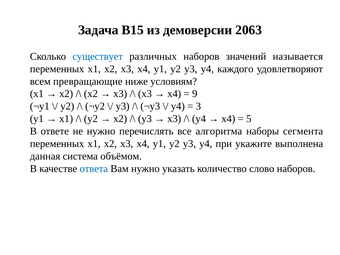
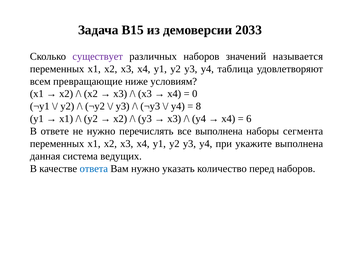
2063: 2063 -> 2033
существует colour: blue -> purple
каждого: каждого -> таблица
9: 9 -> 0
3: 3 -> 8
5: 5 -> 6
все алгоритма: алгоритма -> выполнена
объёмом: объёмом -> ведущих
слово: слово -> перед
